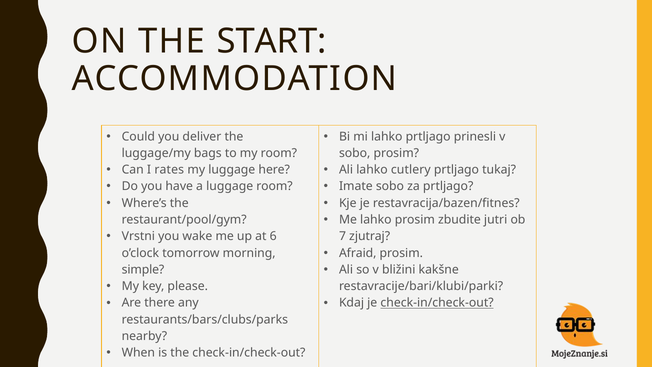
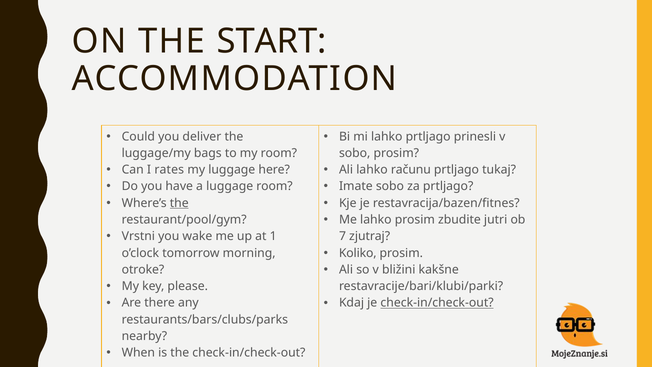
cutlery: cutlery -> računu
the at (179, 203) underline: none -> present
6: 6 -> 1
Afraid: Afraid -> Koliko
simple: simple -> otroke
